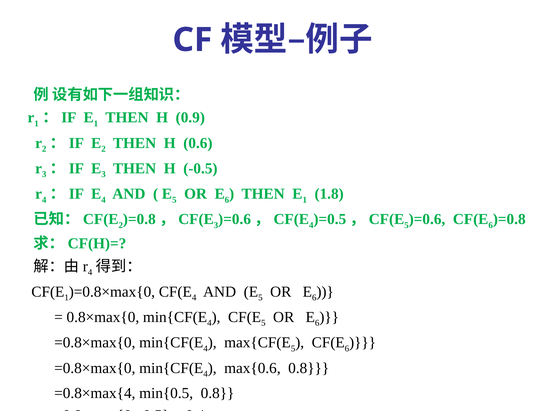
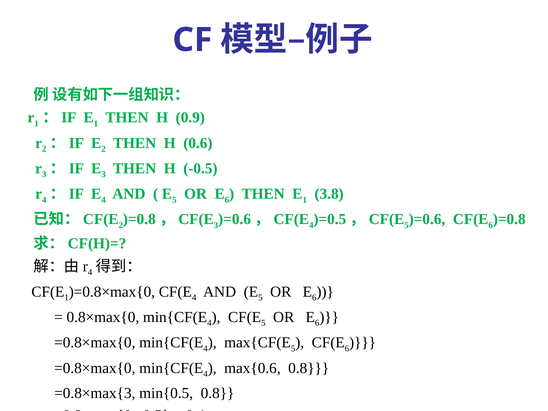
1.8: 1.8 -> 3.8
=0.8×max{4: =0.8×max{4 -> =0.8×max{3
